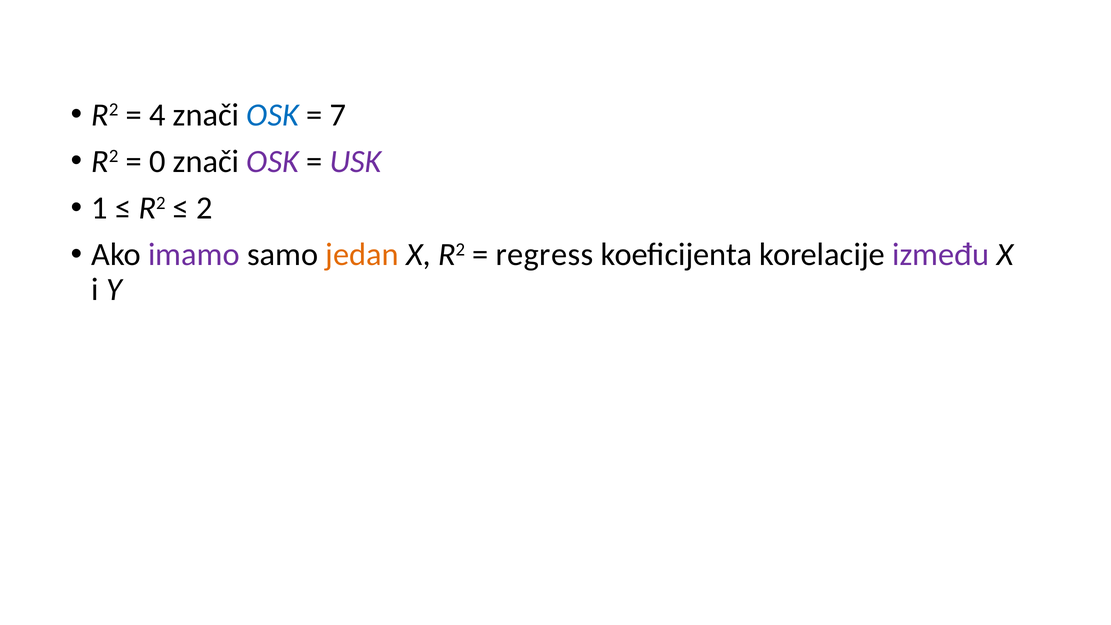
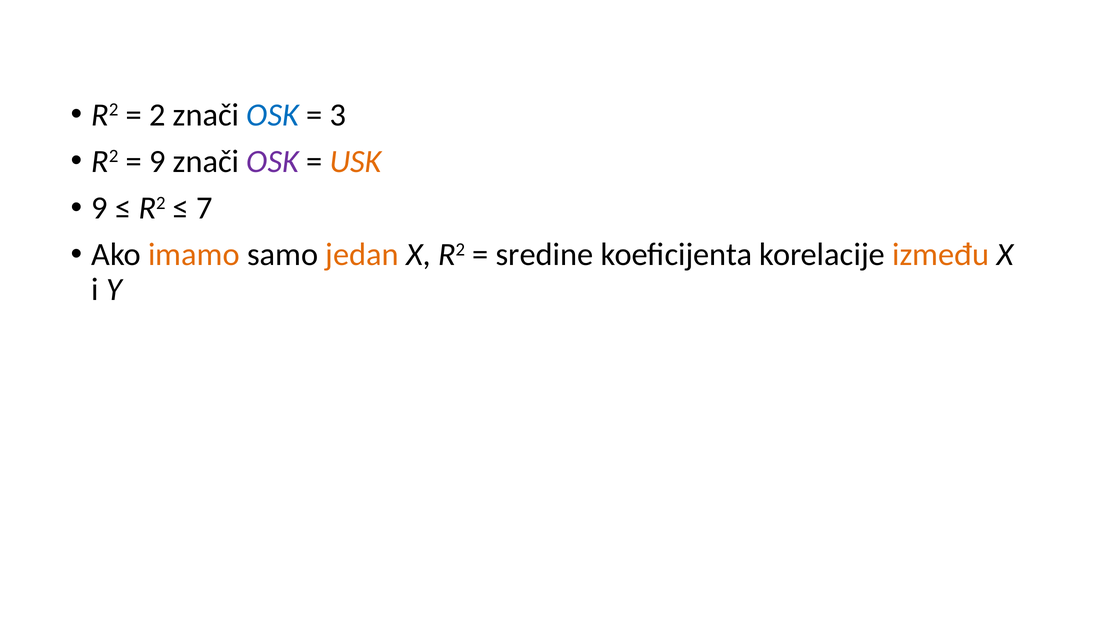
4: 4 -> 2
7: 7 -> 3
0 at (157, 161): 0 -> 9
USK colour: purple -> orange
1 at (100, 208): 1 -> 9
2: 2 -> 7
imamo colour: purple -> orange
regress: regress -> sredine
između colour: purple -> orange
